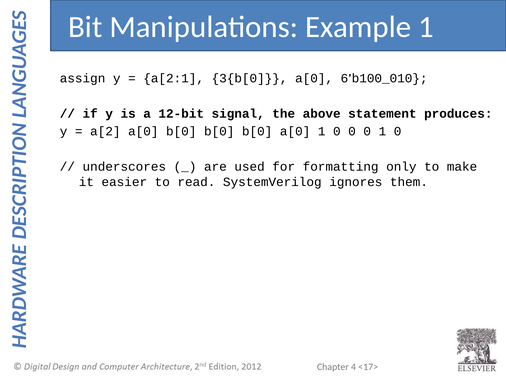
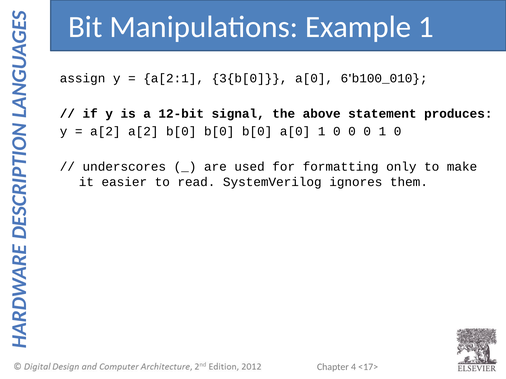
a[2 a[0: a[0 -> a[2
